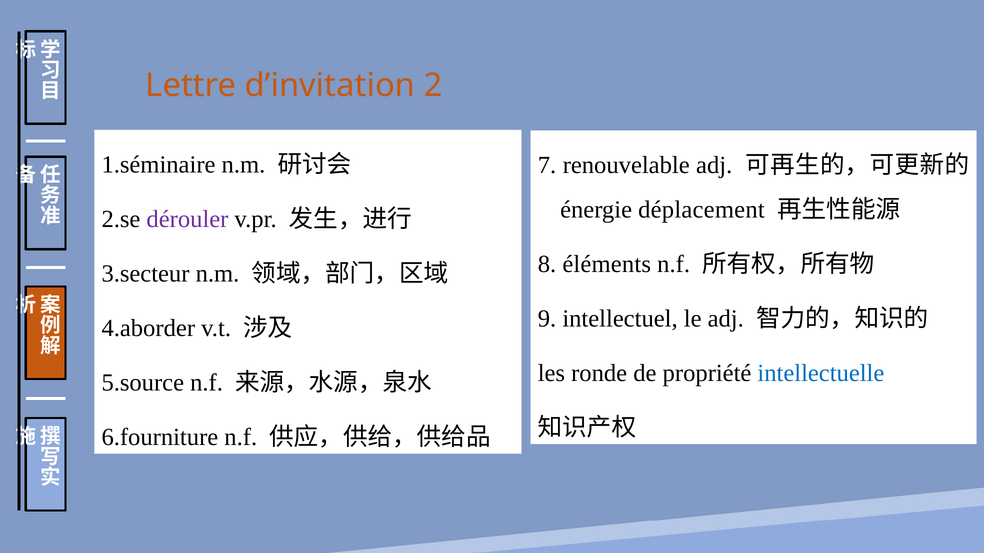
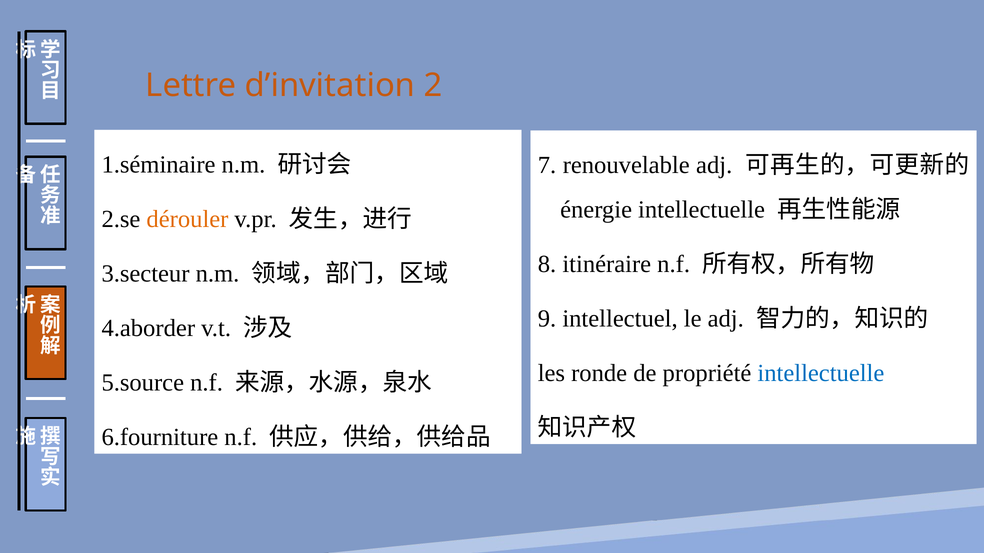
énergie déplacement: déplacement -> intellectuelle
dérouler colour: purple -> orange
éléments: éléments -> itinéraire
